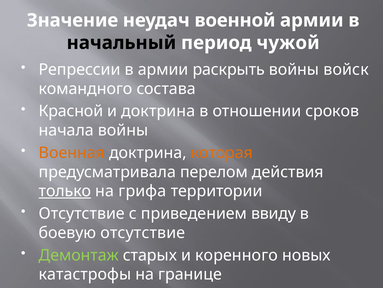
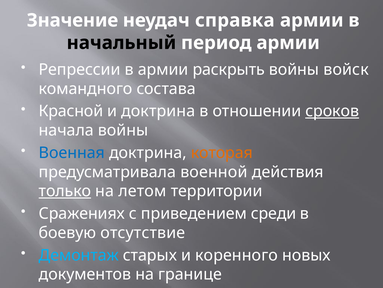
военной: военной -> справка
период чужой: чужой -> армии
сроков underline: none -> present
Военная colour: orange -> blue
перелом: перелом -> военной
грифа: грифа -> летом
Отсутствие at (82, 213): Отсутствие -> Сражениях
ввиду: ввиду -> среди
Демонтаж colour: light green -> light blue
катастрофы: катастрофы -> документов
